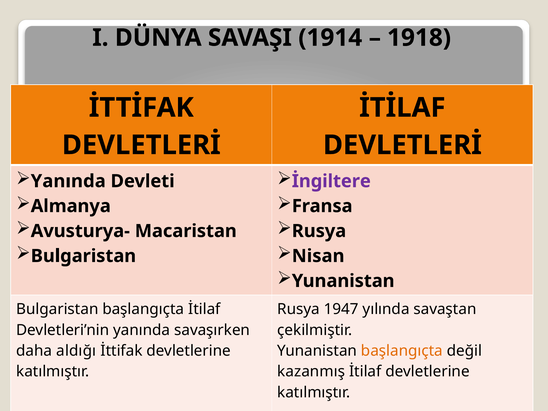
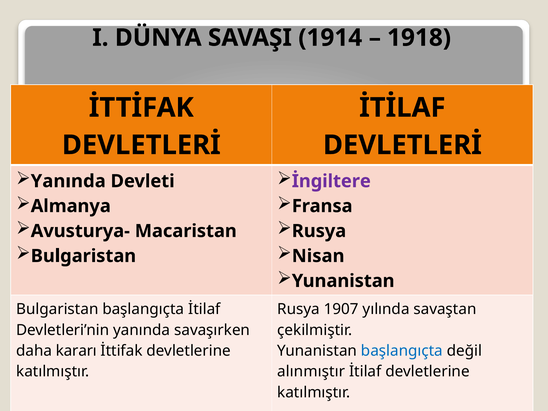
1947: 1947 -> 1907
aldığı: aldığı -> kararı
başlangıçta at (402, 351) colour: orange -> blue
kazanmış: kazanmış -> alınmıştır
